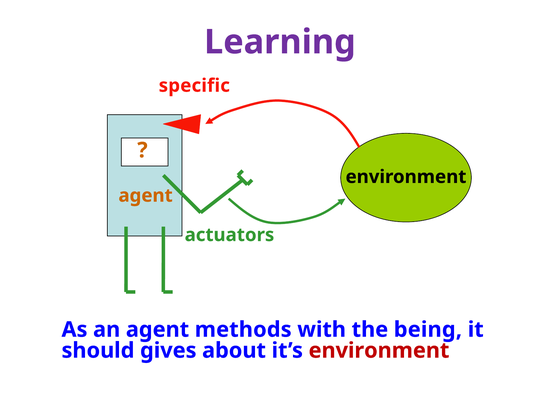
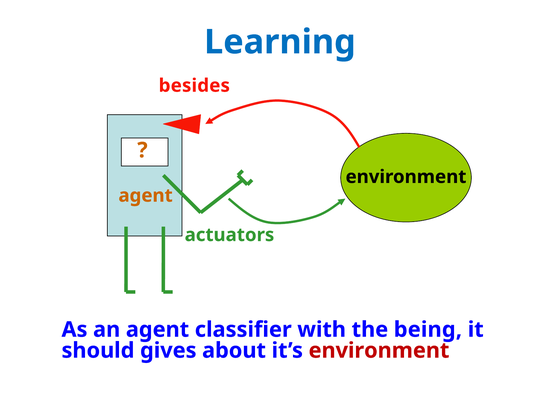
Learning colour: purple -> blue
specific: specific -> besides
methods: methods -> classifier
